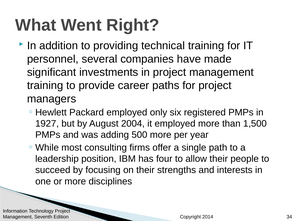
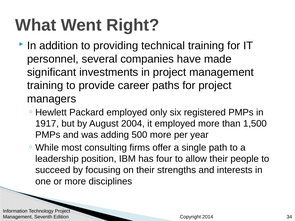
1927: 1927 -> 1917
